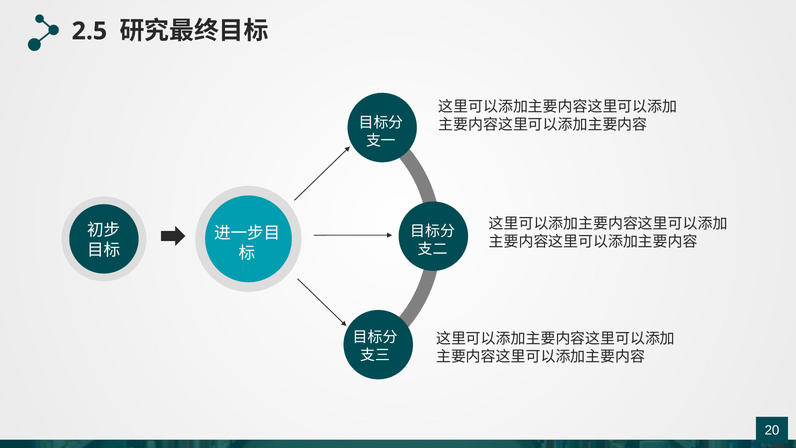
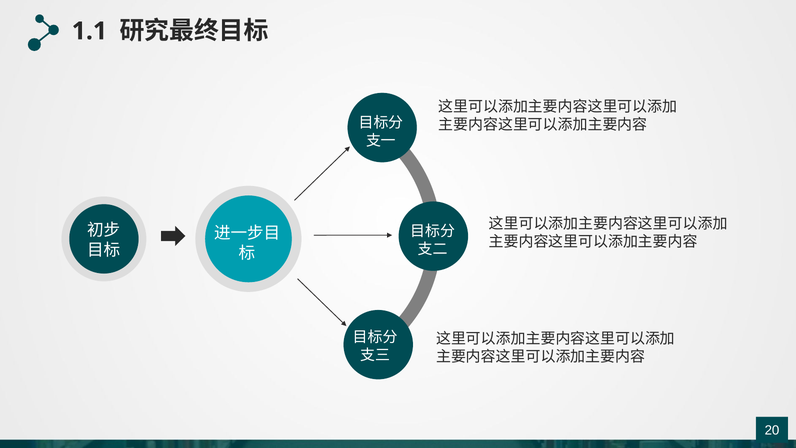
2.5: 2.5 -> 1.1
